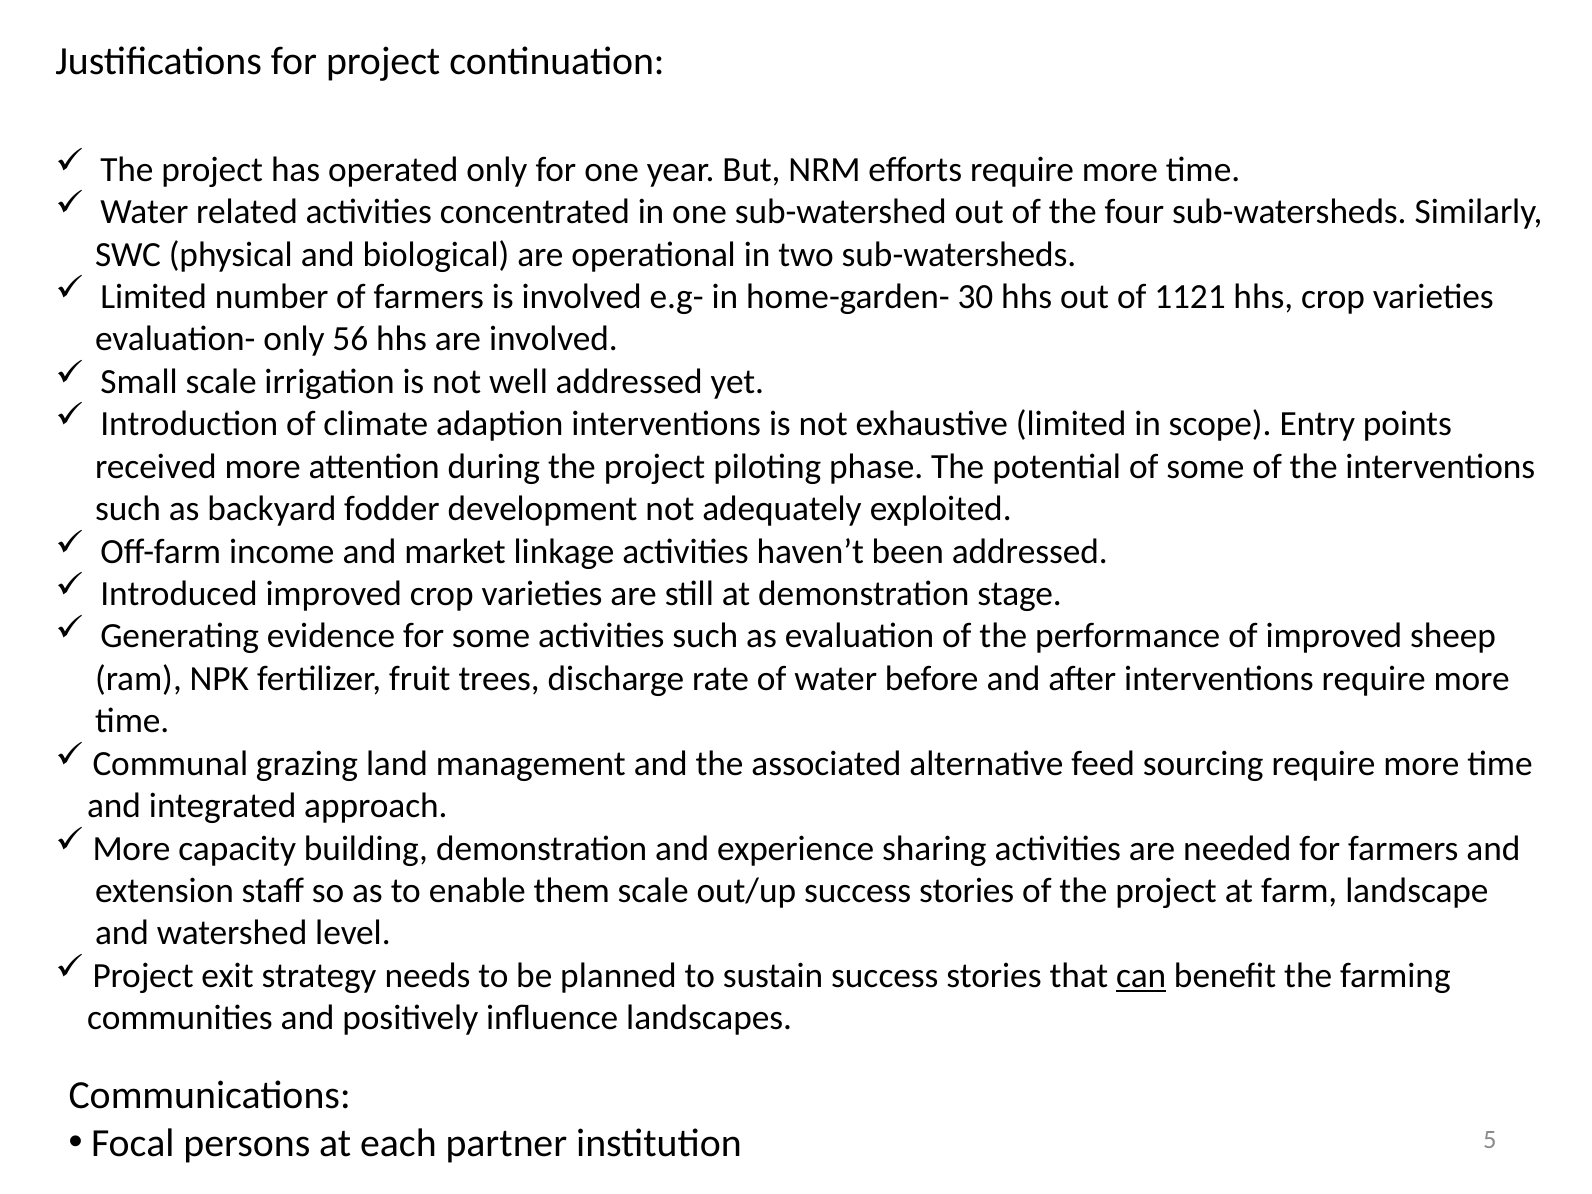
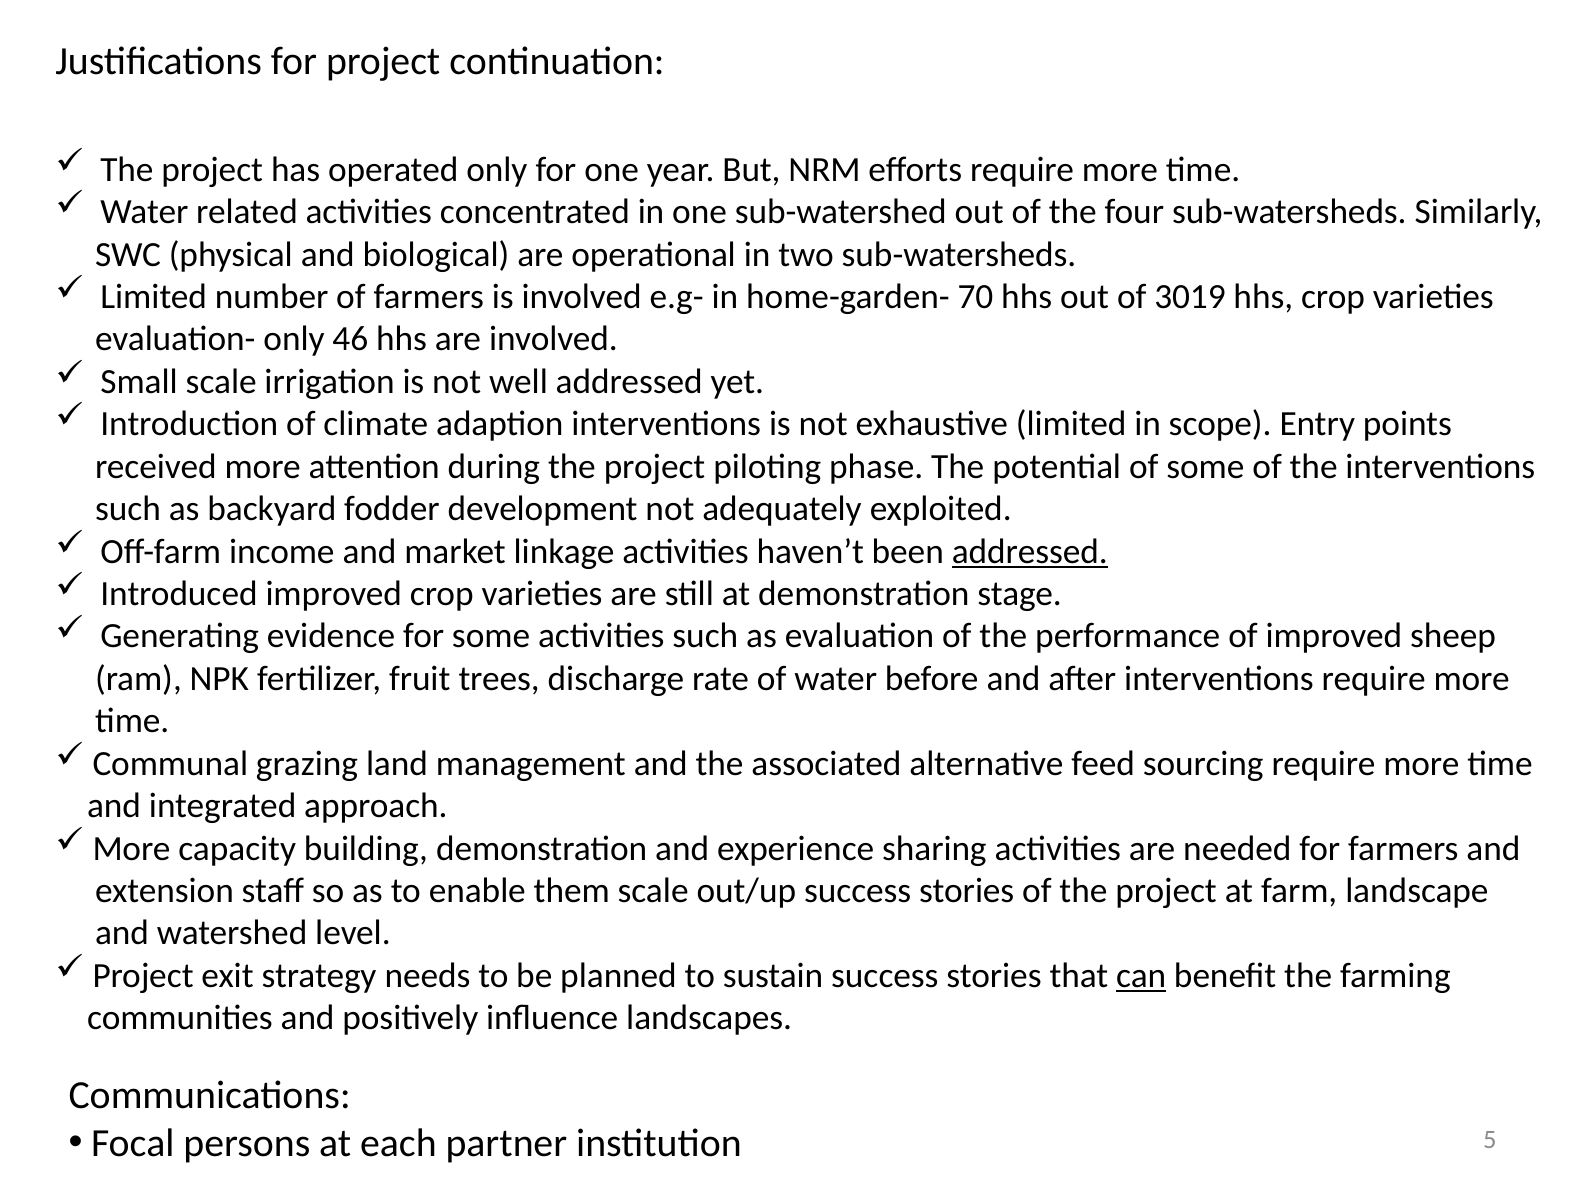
30: 30 -> 70
1121: 1121 -> 3019
56: 56 -> 46
addressed at (1030, 551) underline: none -> present
